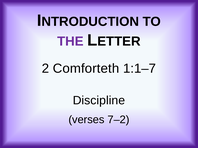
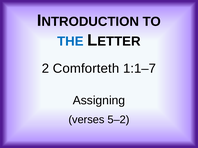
THE colour: purple -> blue
Discipline: Discipline -> Assigning
7–2: 7–2 -> 5–2
